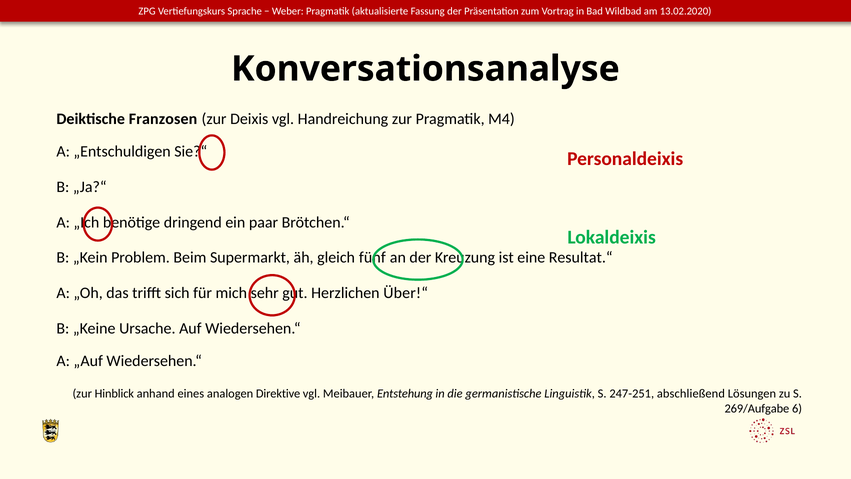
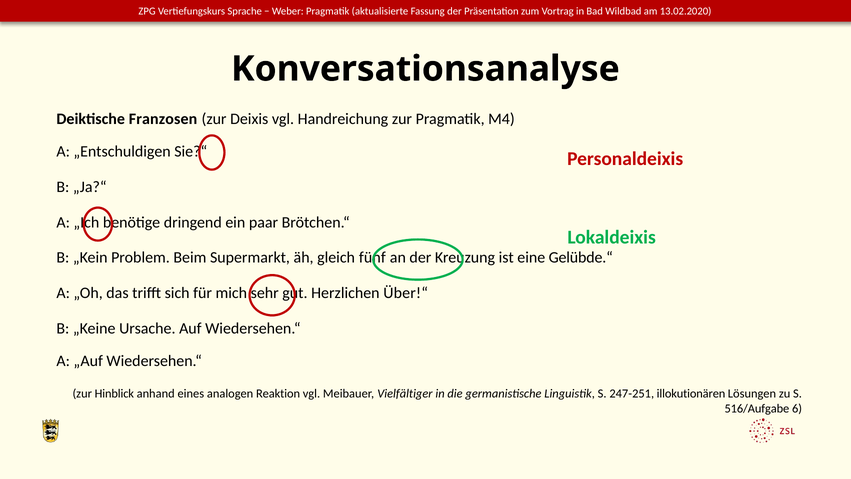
Resultat.“: Resultat.“ -> Gelübde.“
Direktive: Direktive -> Reaktion
Entstehung: Entstehung -> Vielfältiger
abschließend: abschließend -> illokutionären
269/Aufgabe: 269/Aufgabe -> 516/Aufgabe
